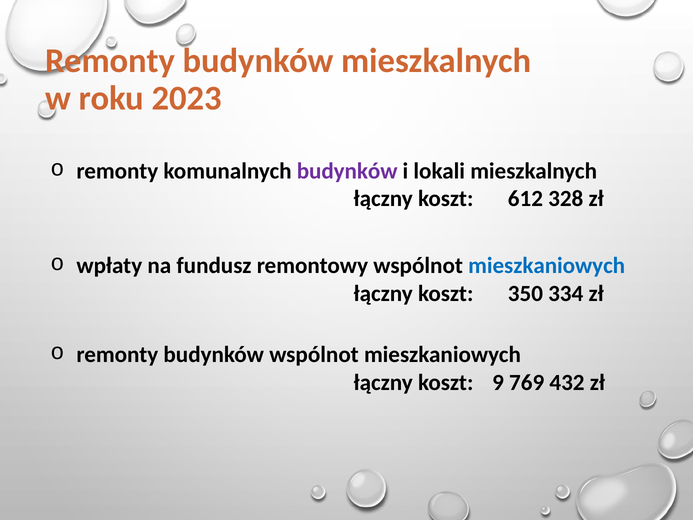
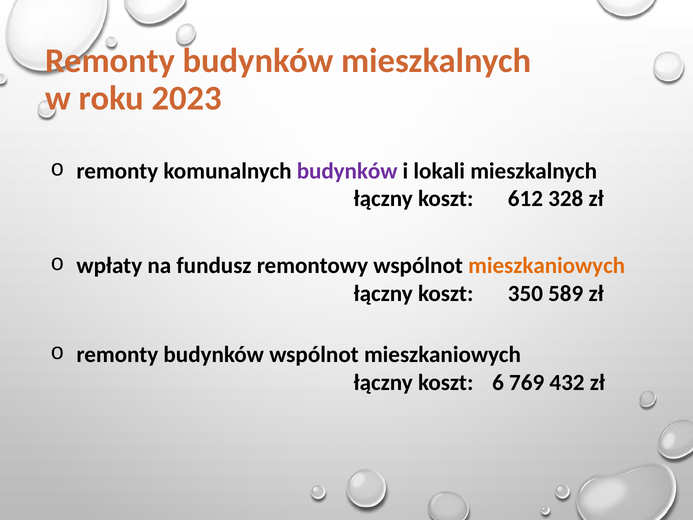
mieszkaniowych at (547, 266) colour: blue -> orange
334: 334 -> 589
9: 9 -> 6
